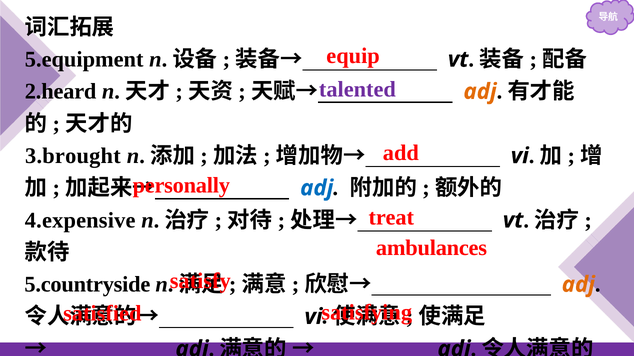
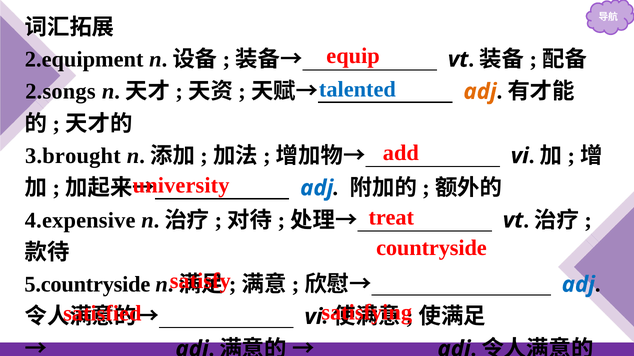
5.equipment: 5.equipment -> 2.equipment
talented colour: purple -> blue
2.heard: 2.heard -> 2.songs
personally: personally -> university
ambulances: ambulances -> countryside
adj at (578, 285) colour: orange -> blue
